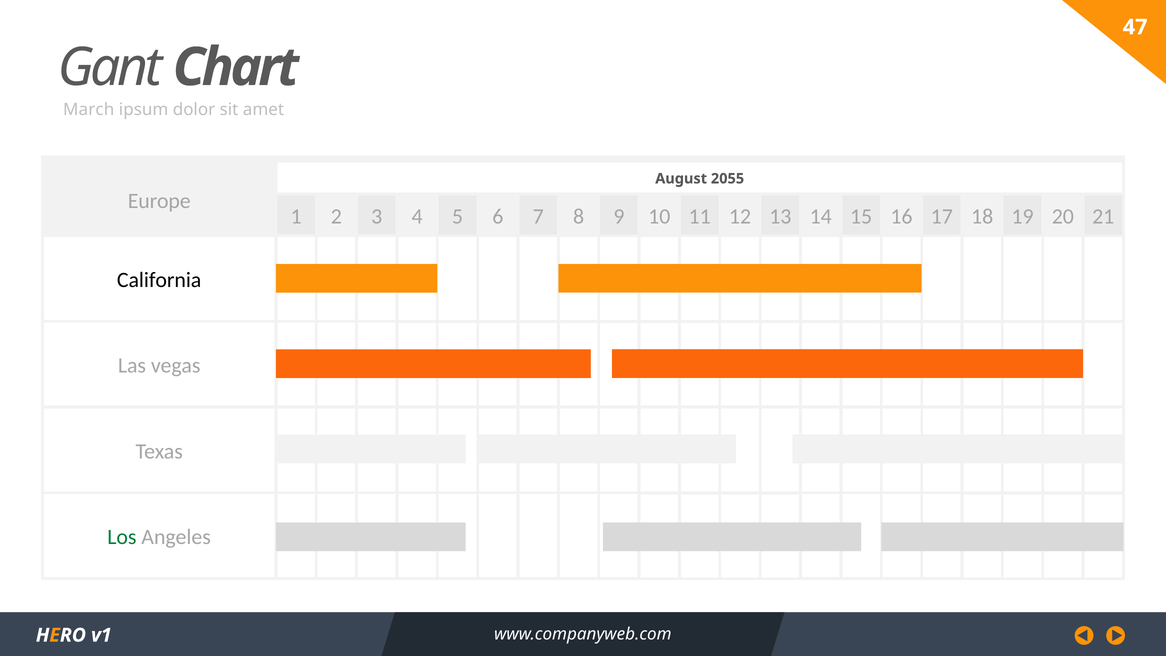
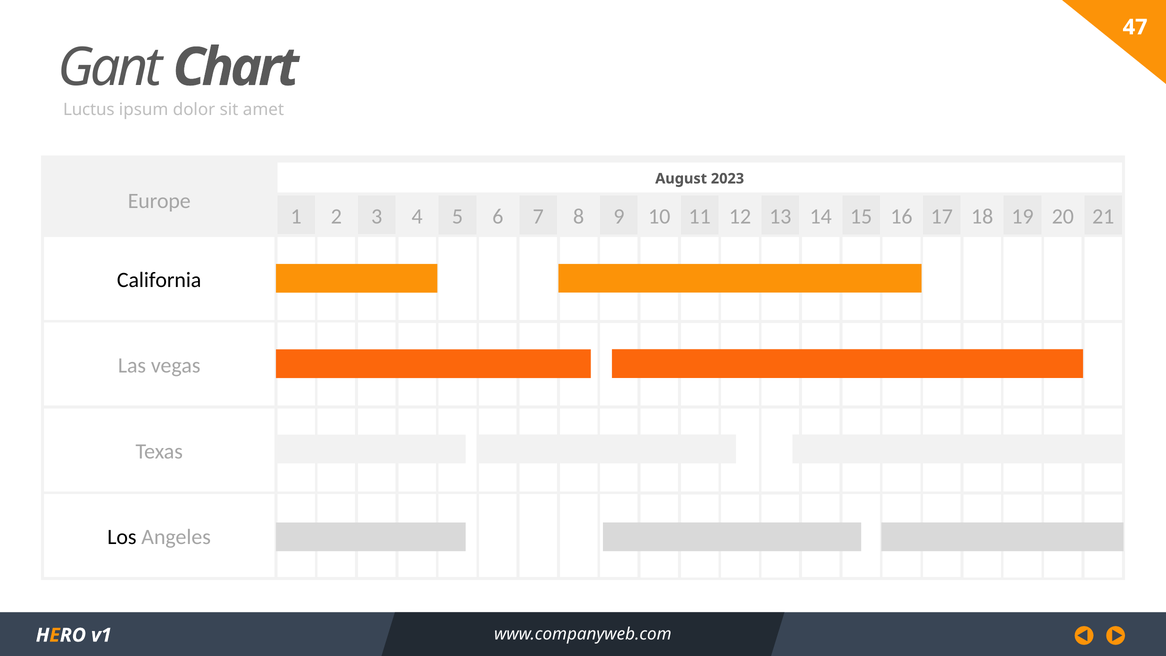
March: March -> Luctus
2055: 2055 -> 2023
Los colour: green -> black
